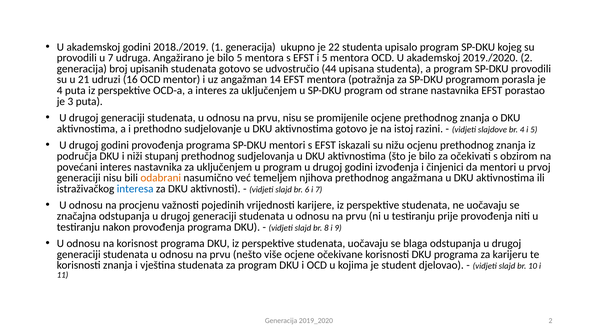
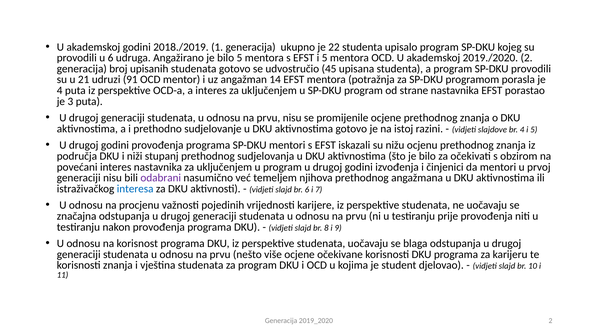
u 7: 7 -> 6
44: 44 -> 45
16: 16 -> 91
odabrani colour: orange -> purple
